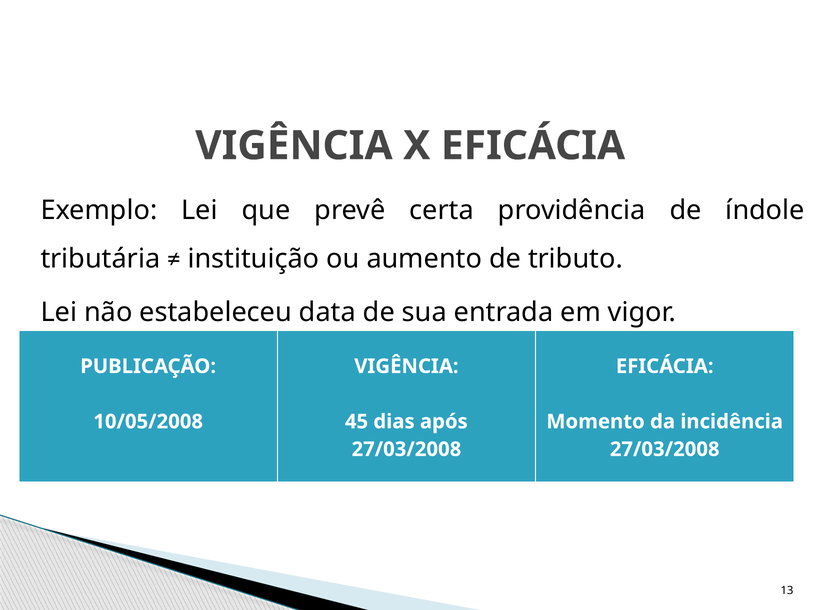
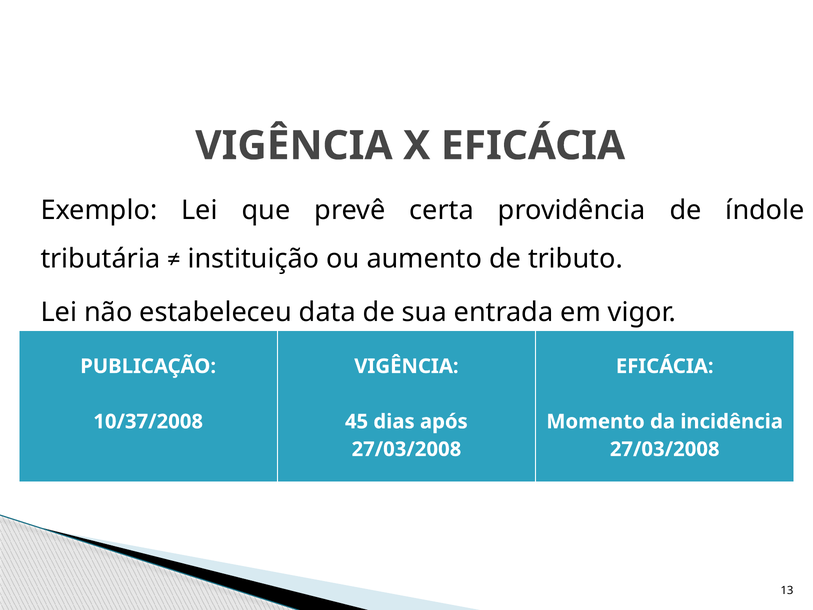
10/05/2008: 10/05/2008 -> 10/37/2008
